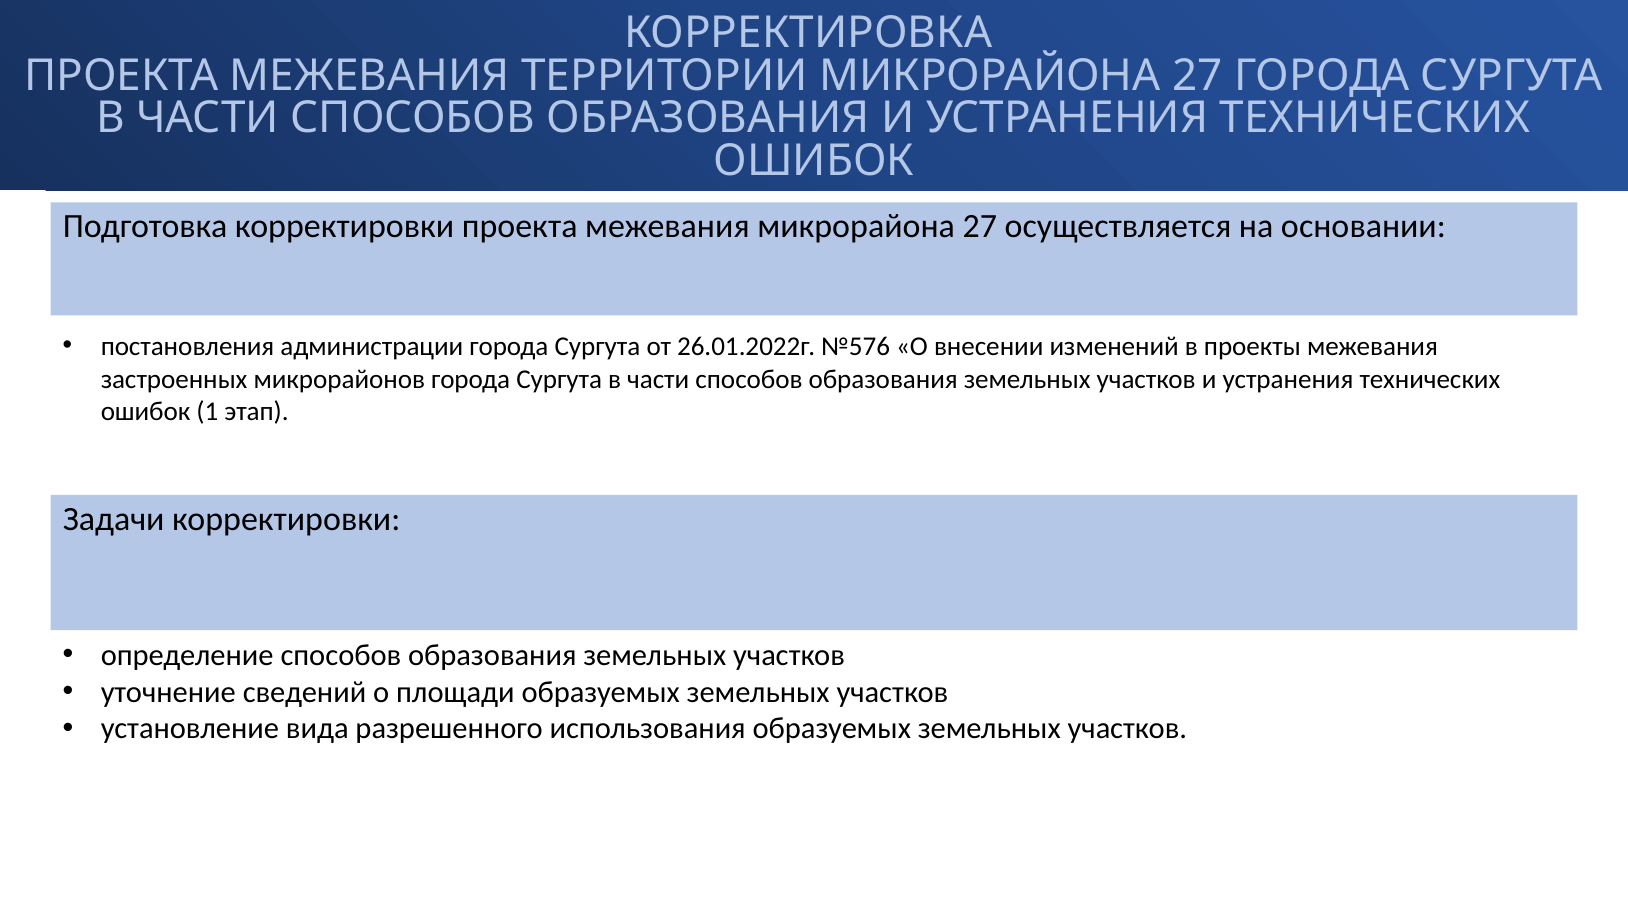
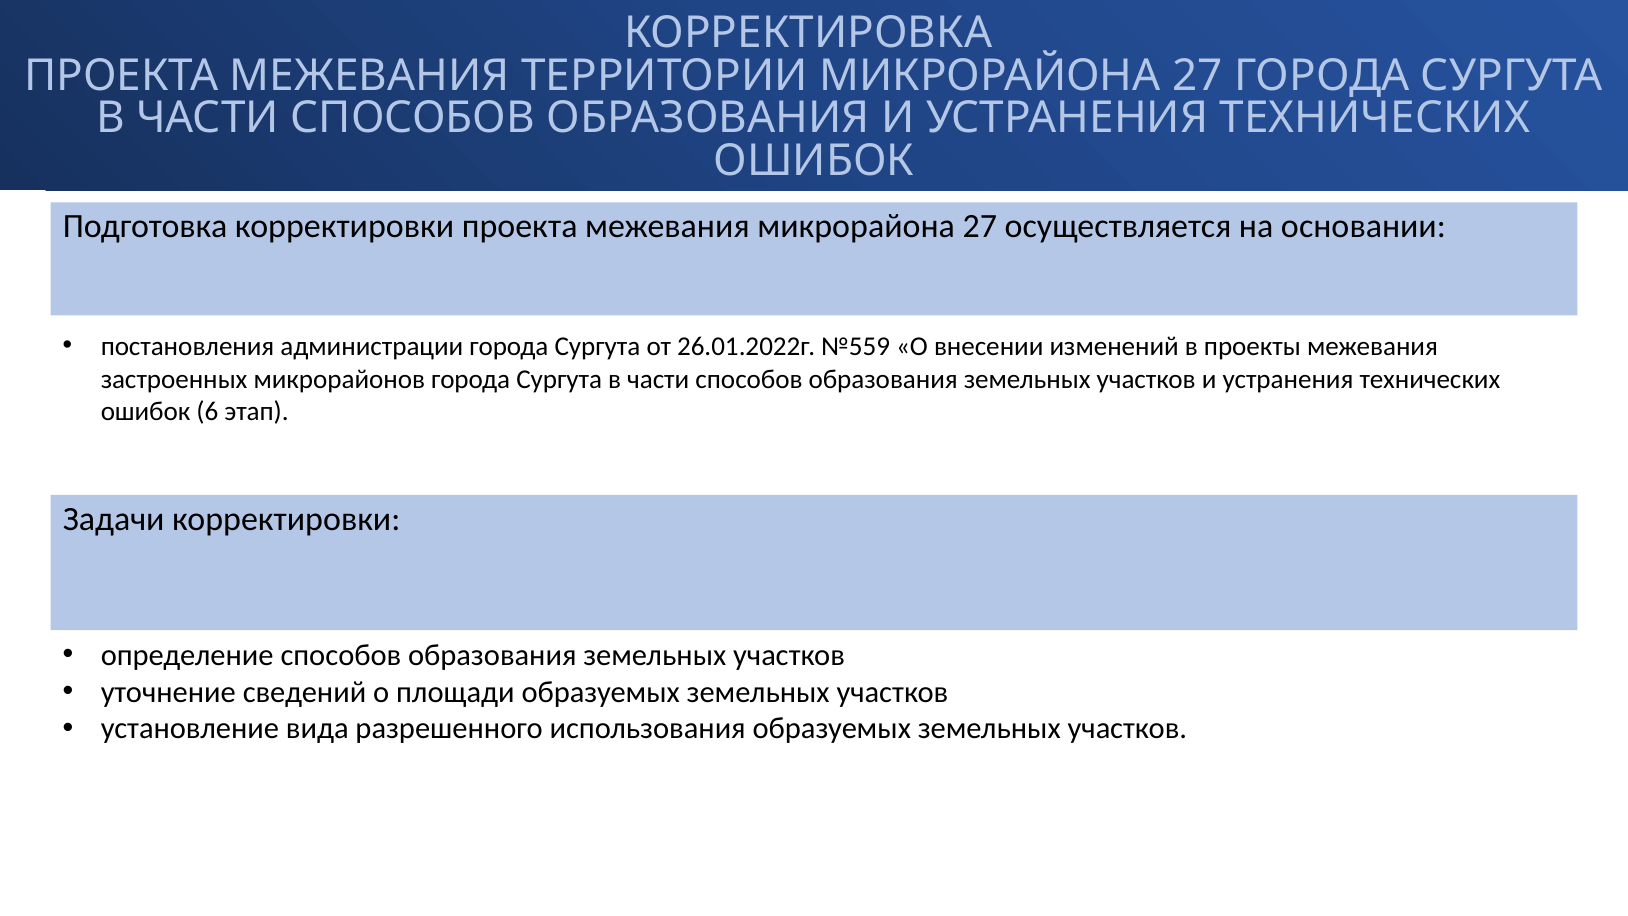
№576: №576 -> №559
1: 1 -> 6
